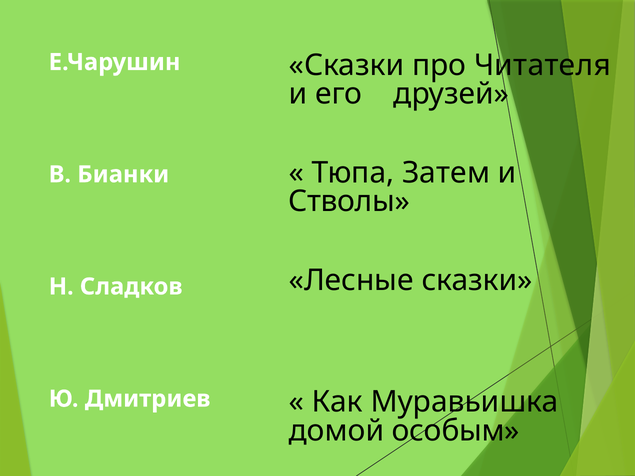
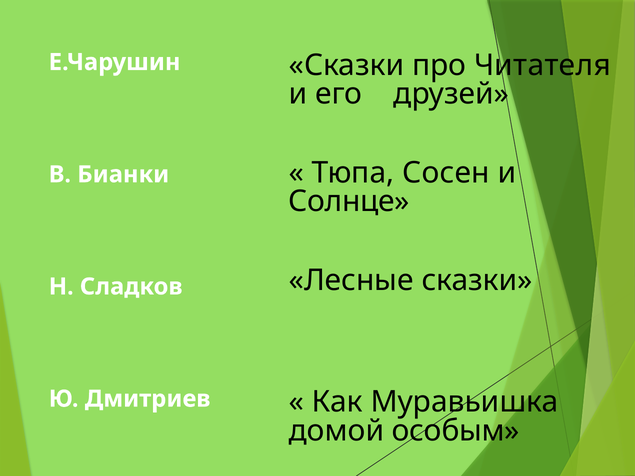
Затем: Затем -> Сосен
Стволы: Стволы -> Солнце
